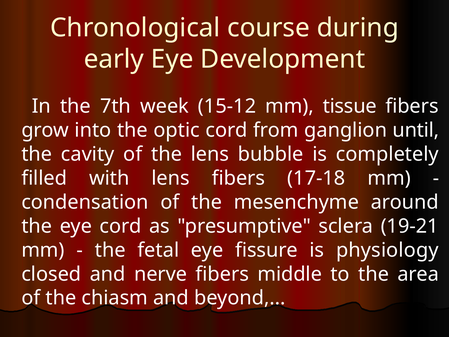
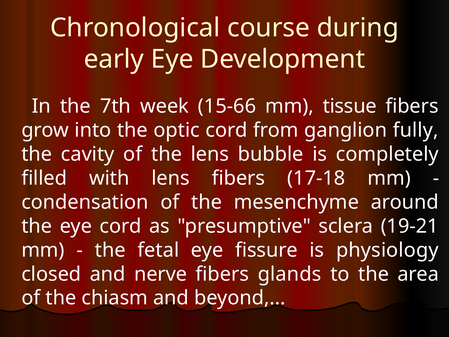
15-12: 15-12 -> 15-66
until: until -> fully
middle: middle -> glands
